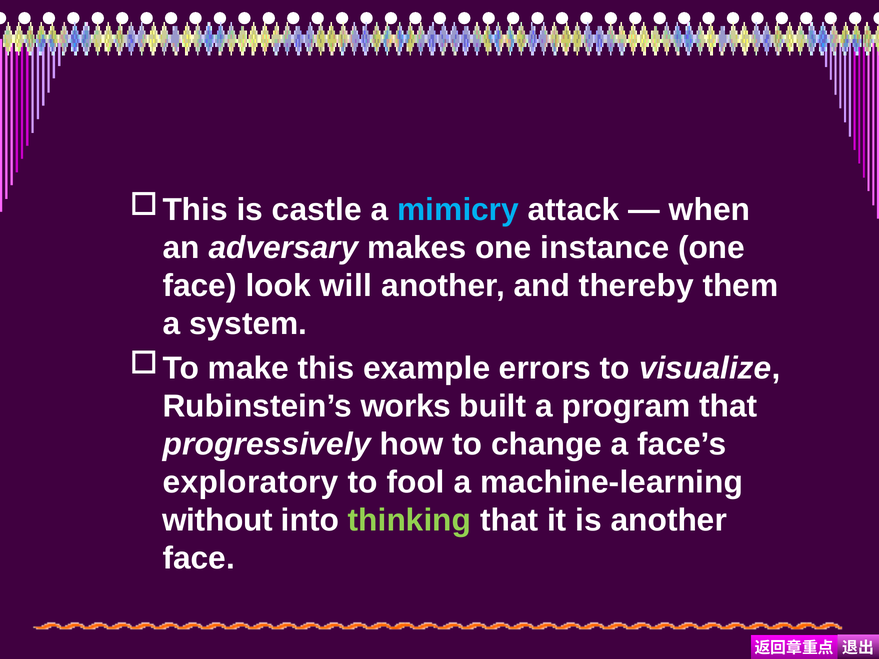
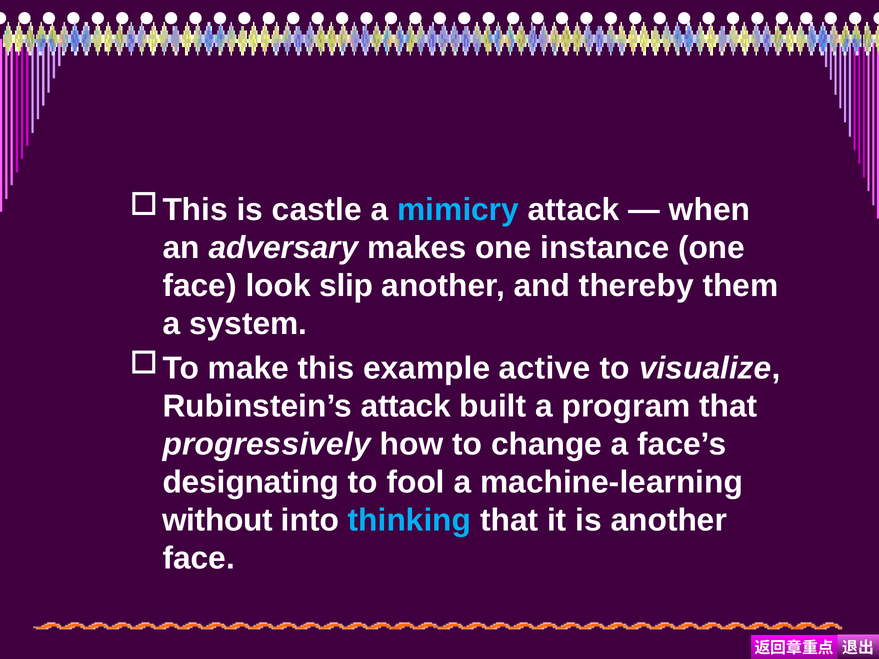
will: will -> slip
errors: errors -> active
Rubinstein’s works: works -> attack
exploratory: exploratory -> designating
thinking colour: light green -> light blue
